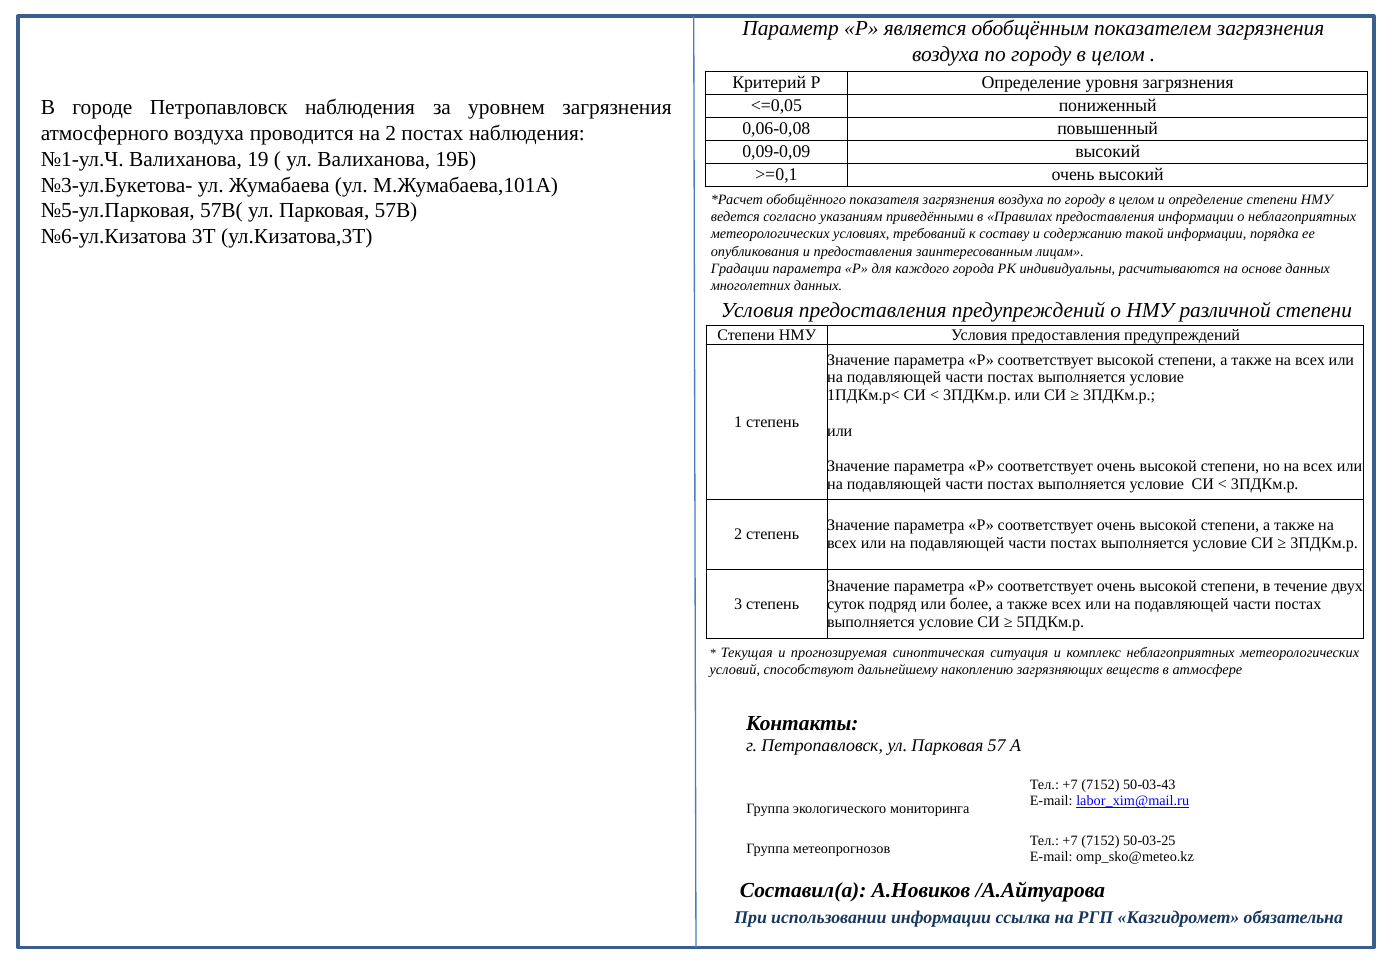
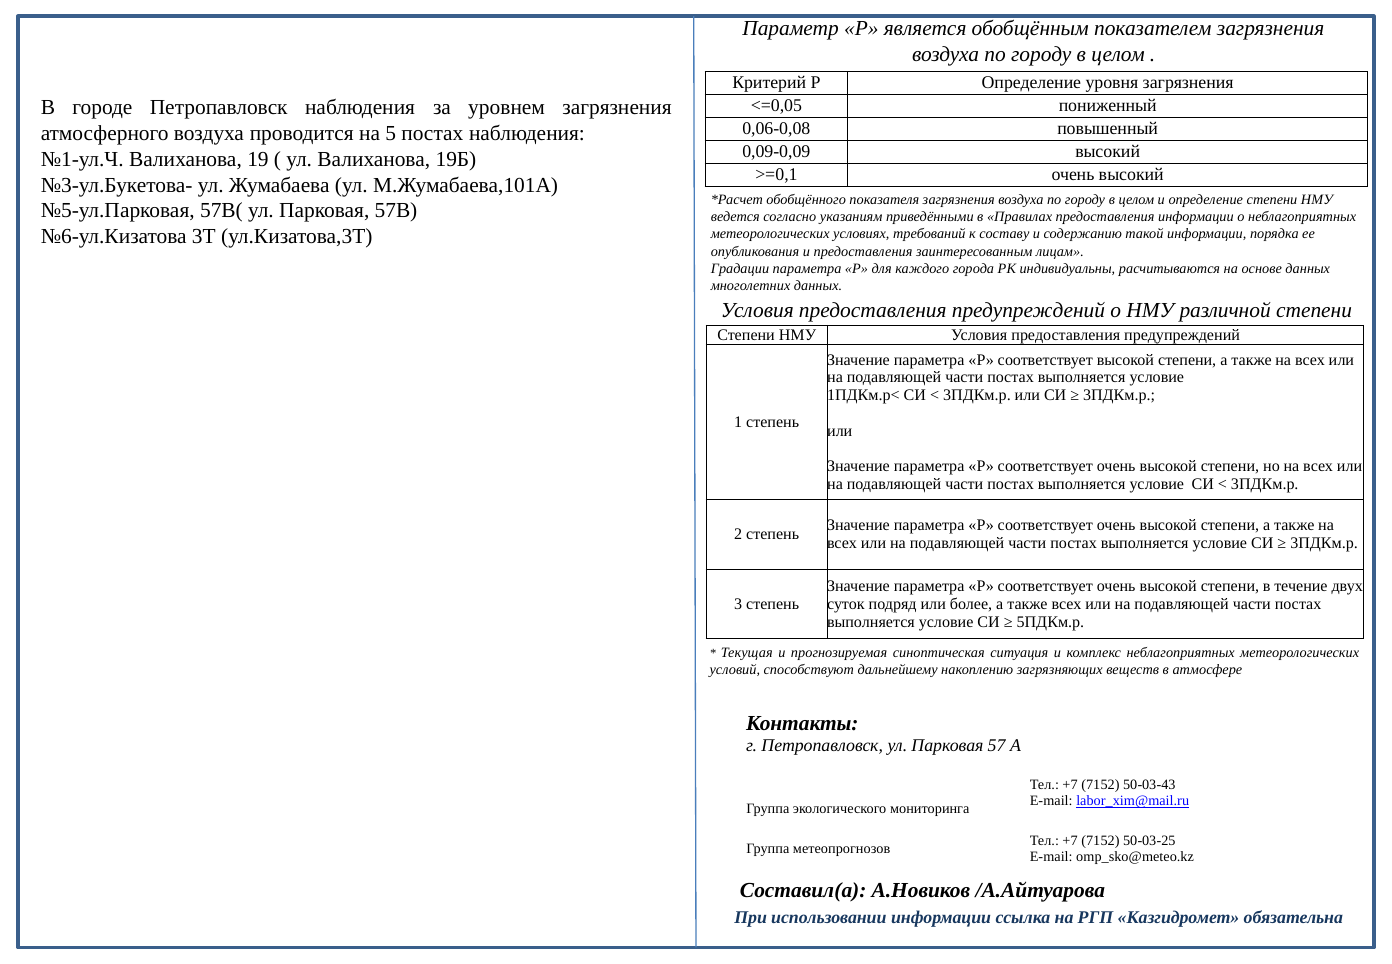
на 2: 2 -> 5
